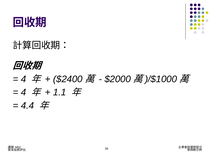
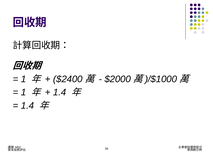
4 at (24, 79): 4 -> 1
4 at (24, 92): 4 -> 1
1.1 at (60, 92): 1.1 -> 1.4
4.4 at (28, 105): 4.4 -> 1.4
